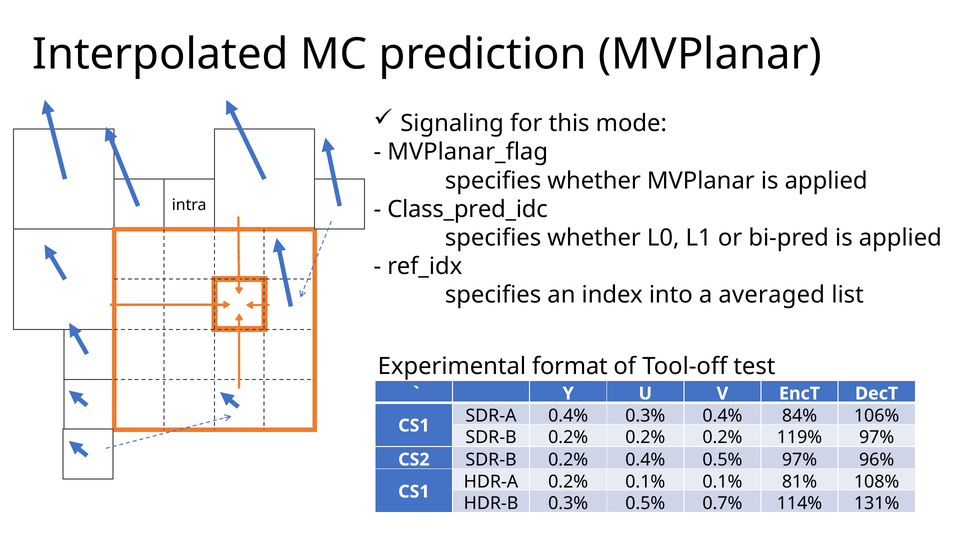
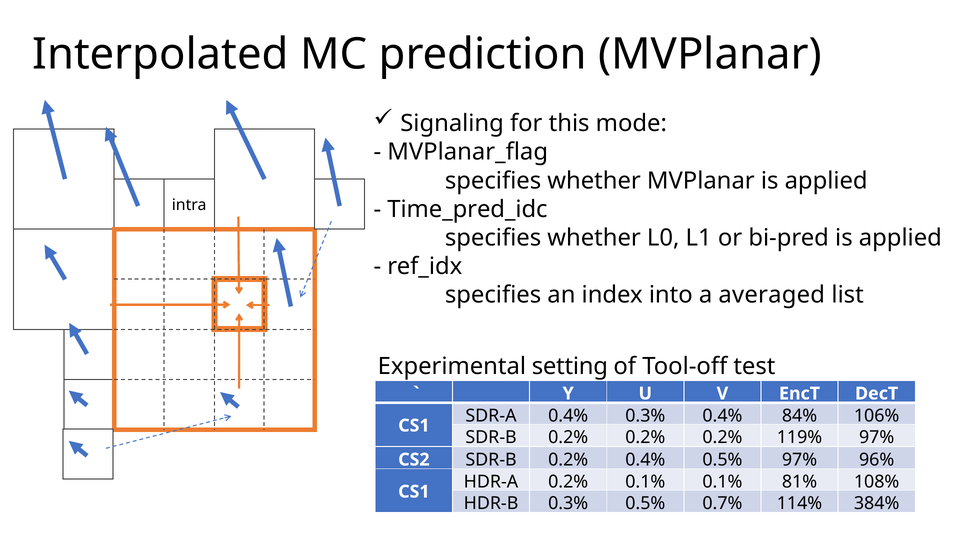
Class_pred_idc: Class_pred_idc -> Time_pred_idc
format: format -> setting
131%: 131% -> 384%
